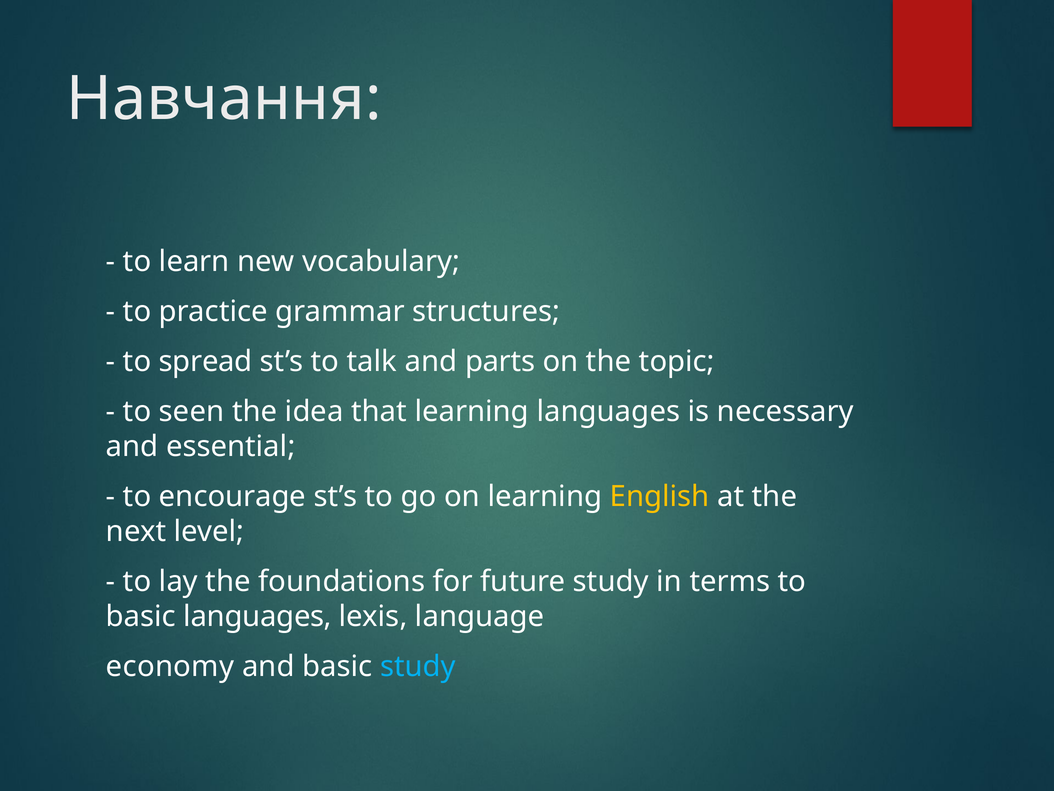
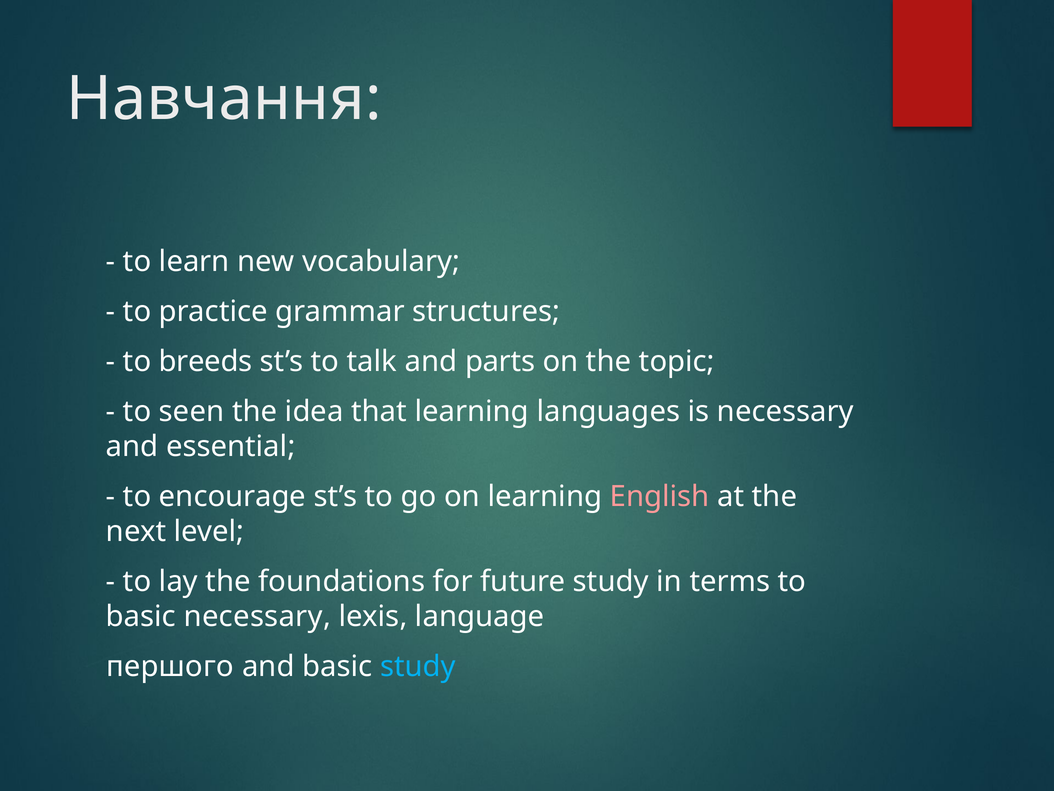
spread: spread -> breeds
English colour: yellow -> pink
basic languages: languages -> necessary
economy: economy -> першого
